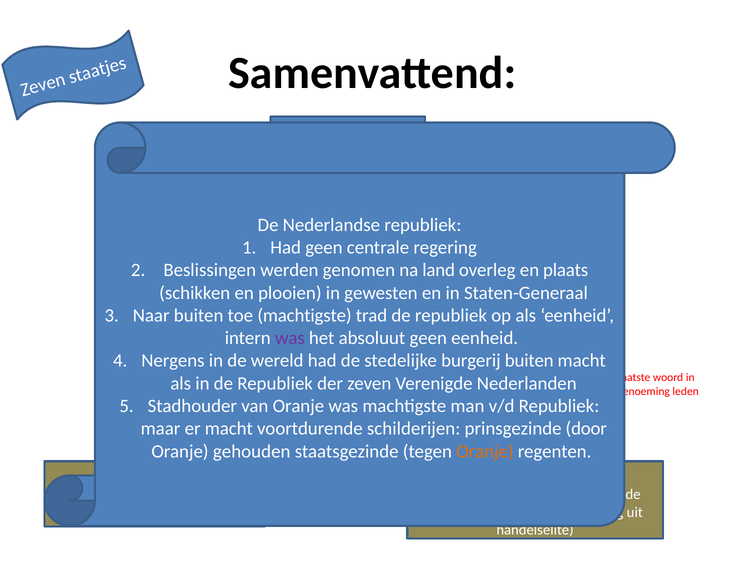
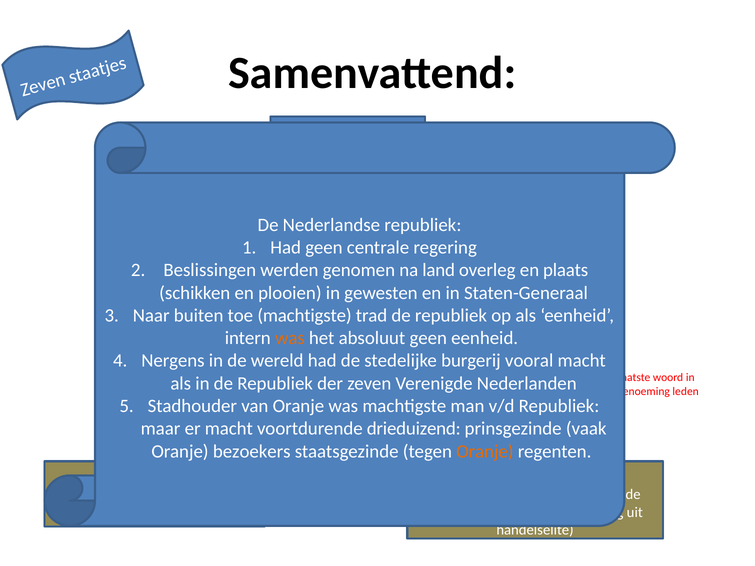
was at (290, 338) colour: purple -> orange
burgerij buiten: buiten -> vooral
schilderijen: schilderijen -> drieduizend
door: door -> vaak
gehouden: gehouden -> bezoekers
